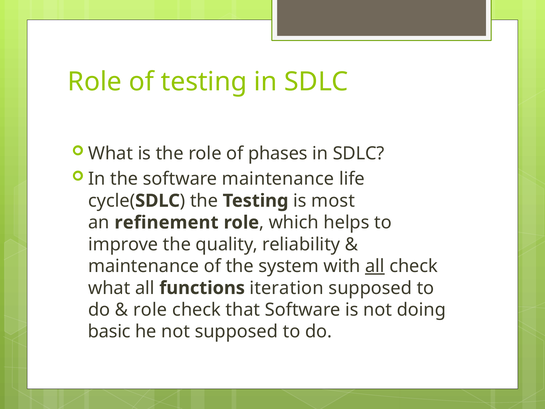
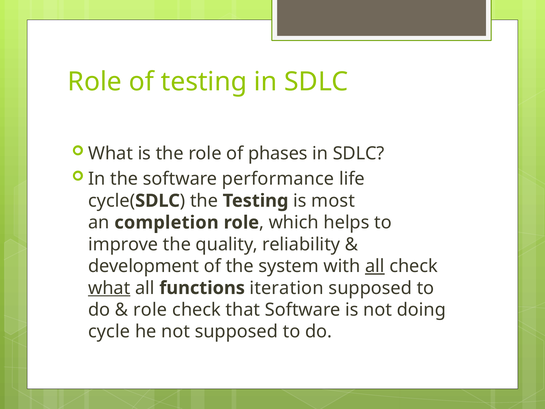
software maintenance: maintenance -> performance
refinement: refinement -> completion
maintenance at (144, 266): maintenance -> development
what at (109, 288) underline: none -> present
basic: basic -> cycle
